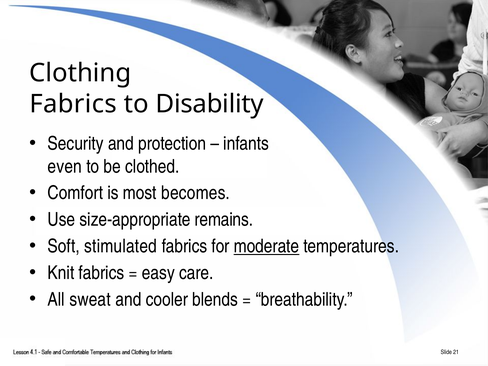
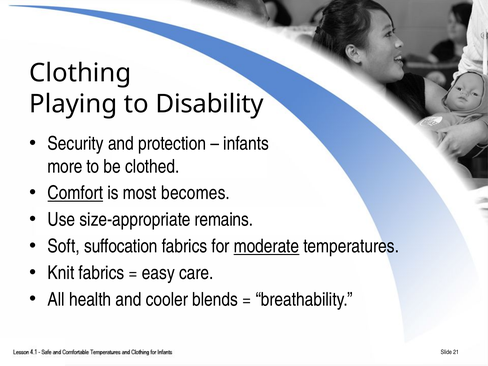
Fabrics at (73, 104): Fabrics -> Playing
even: even -> more
Comfort underline: none -> present
stimulated: stimulated -> suffocation
sweat: sweat -> health
